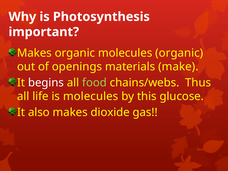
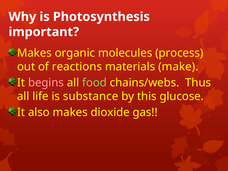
molecules organic: organic -> process
openings: openings -> reactions
begins colour: white -> pink
is molecules: molecules -> substance
